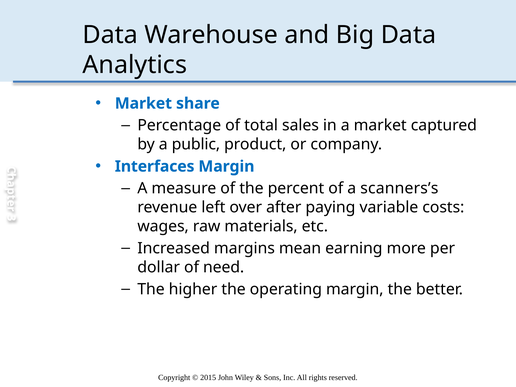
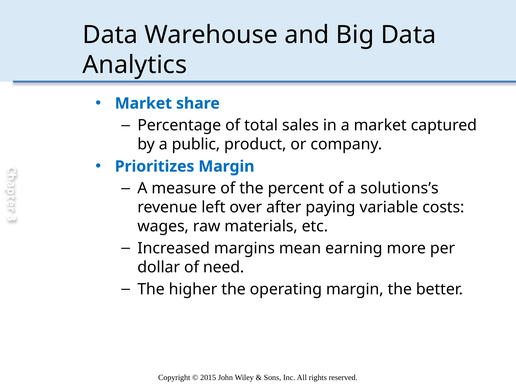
Interfaces: Interfaces -> Prioritizes
scanners’s: scanners’s -> solutions’s
